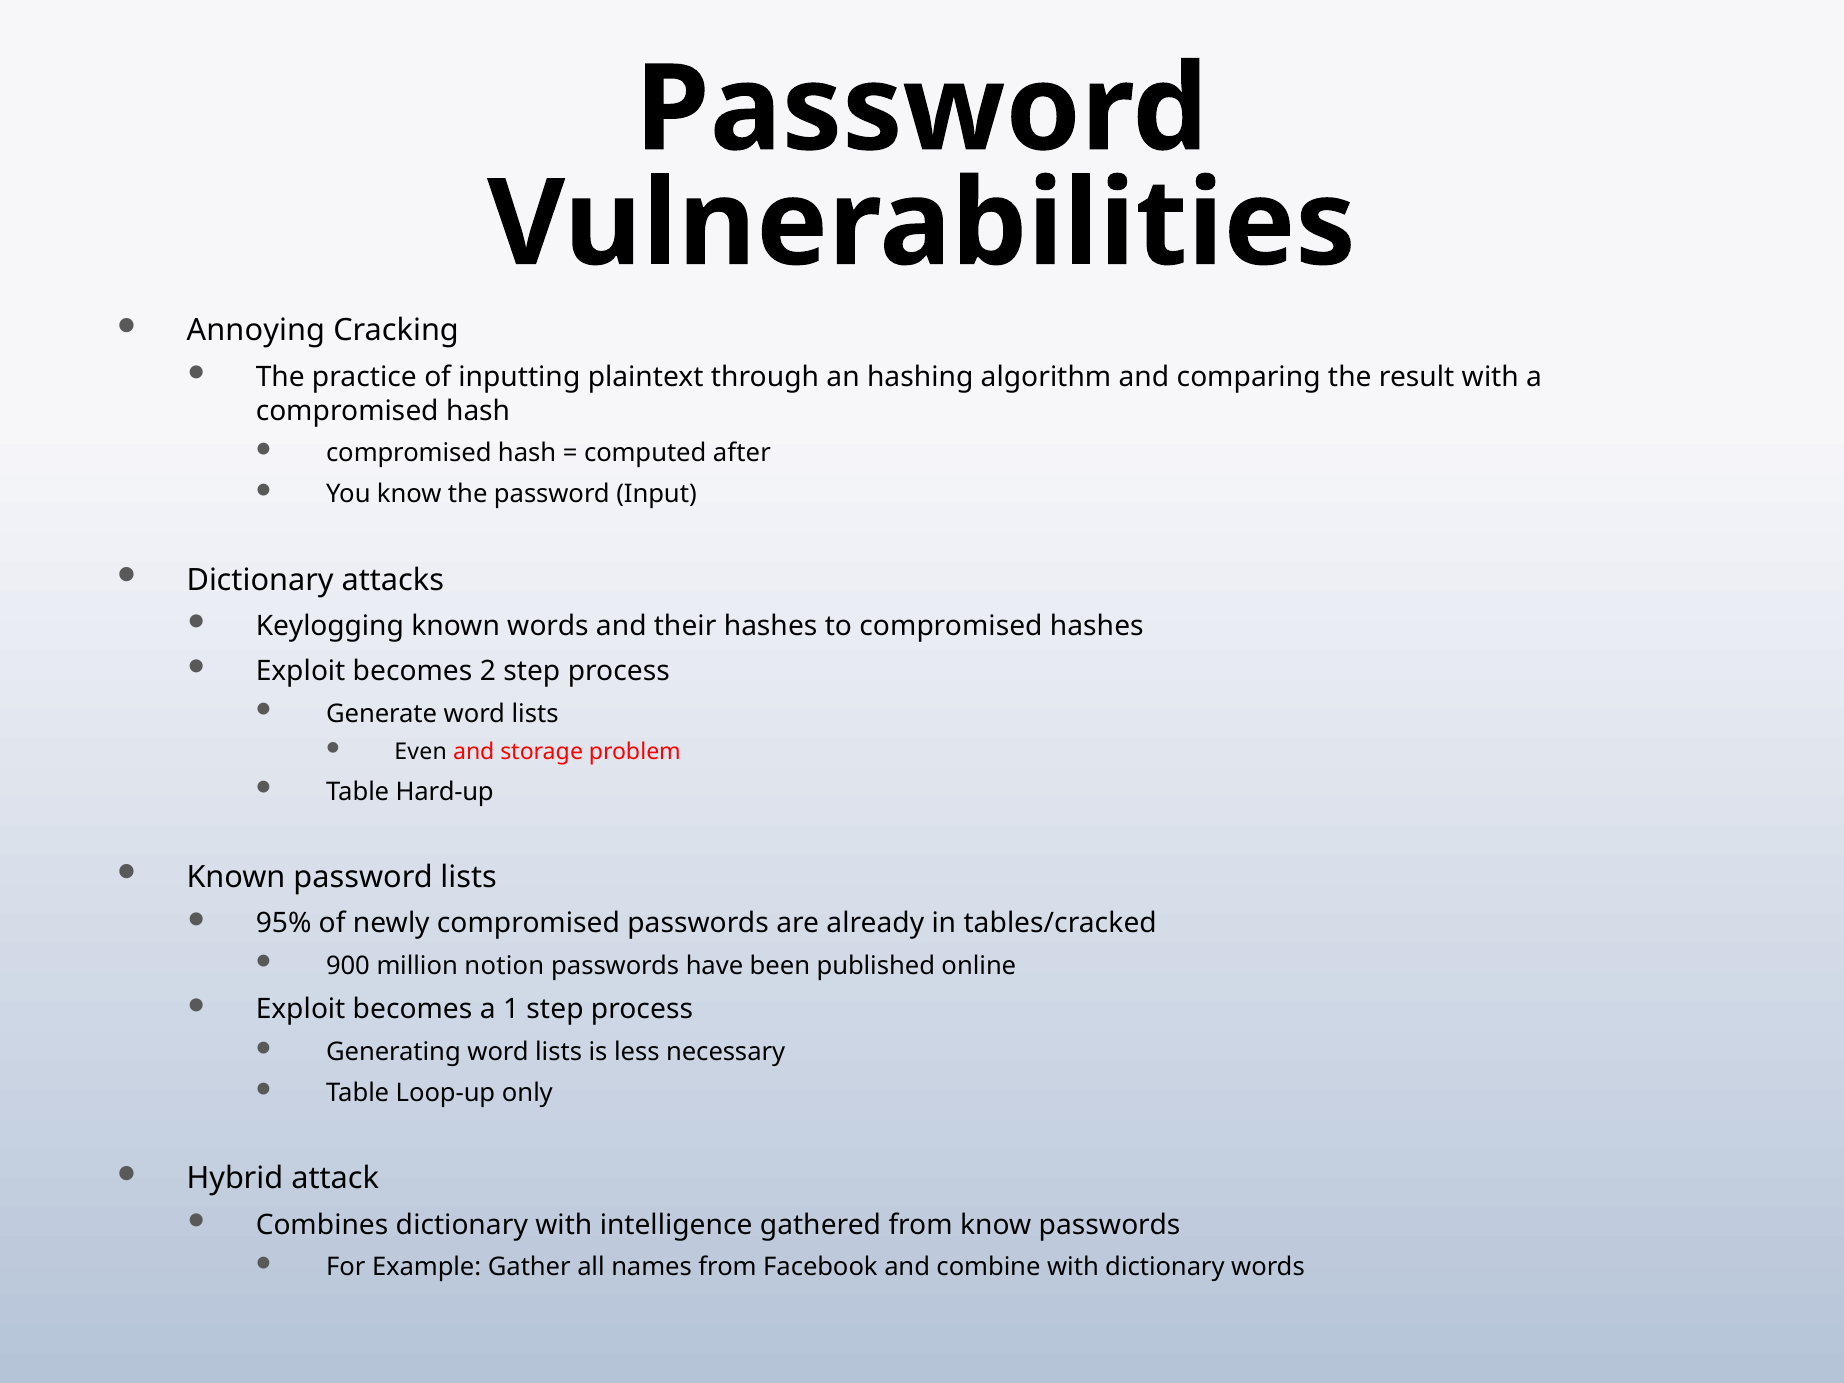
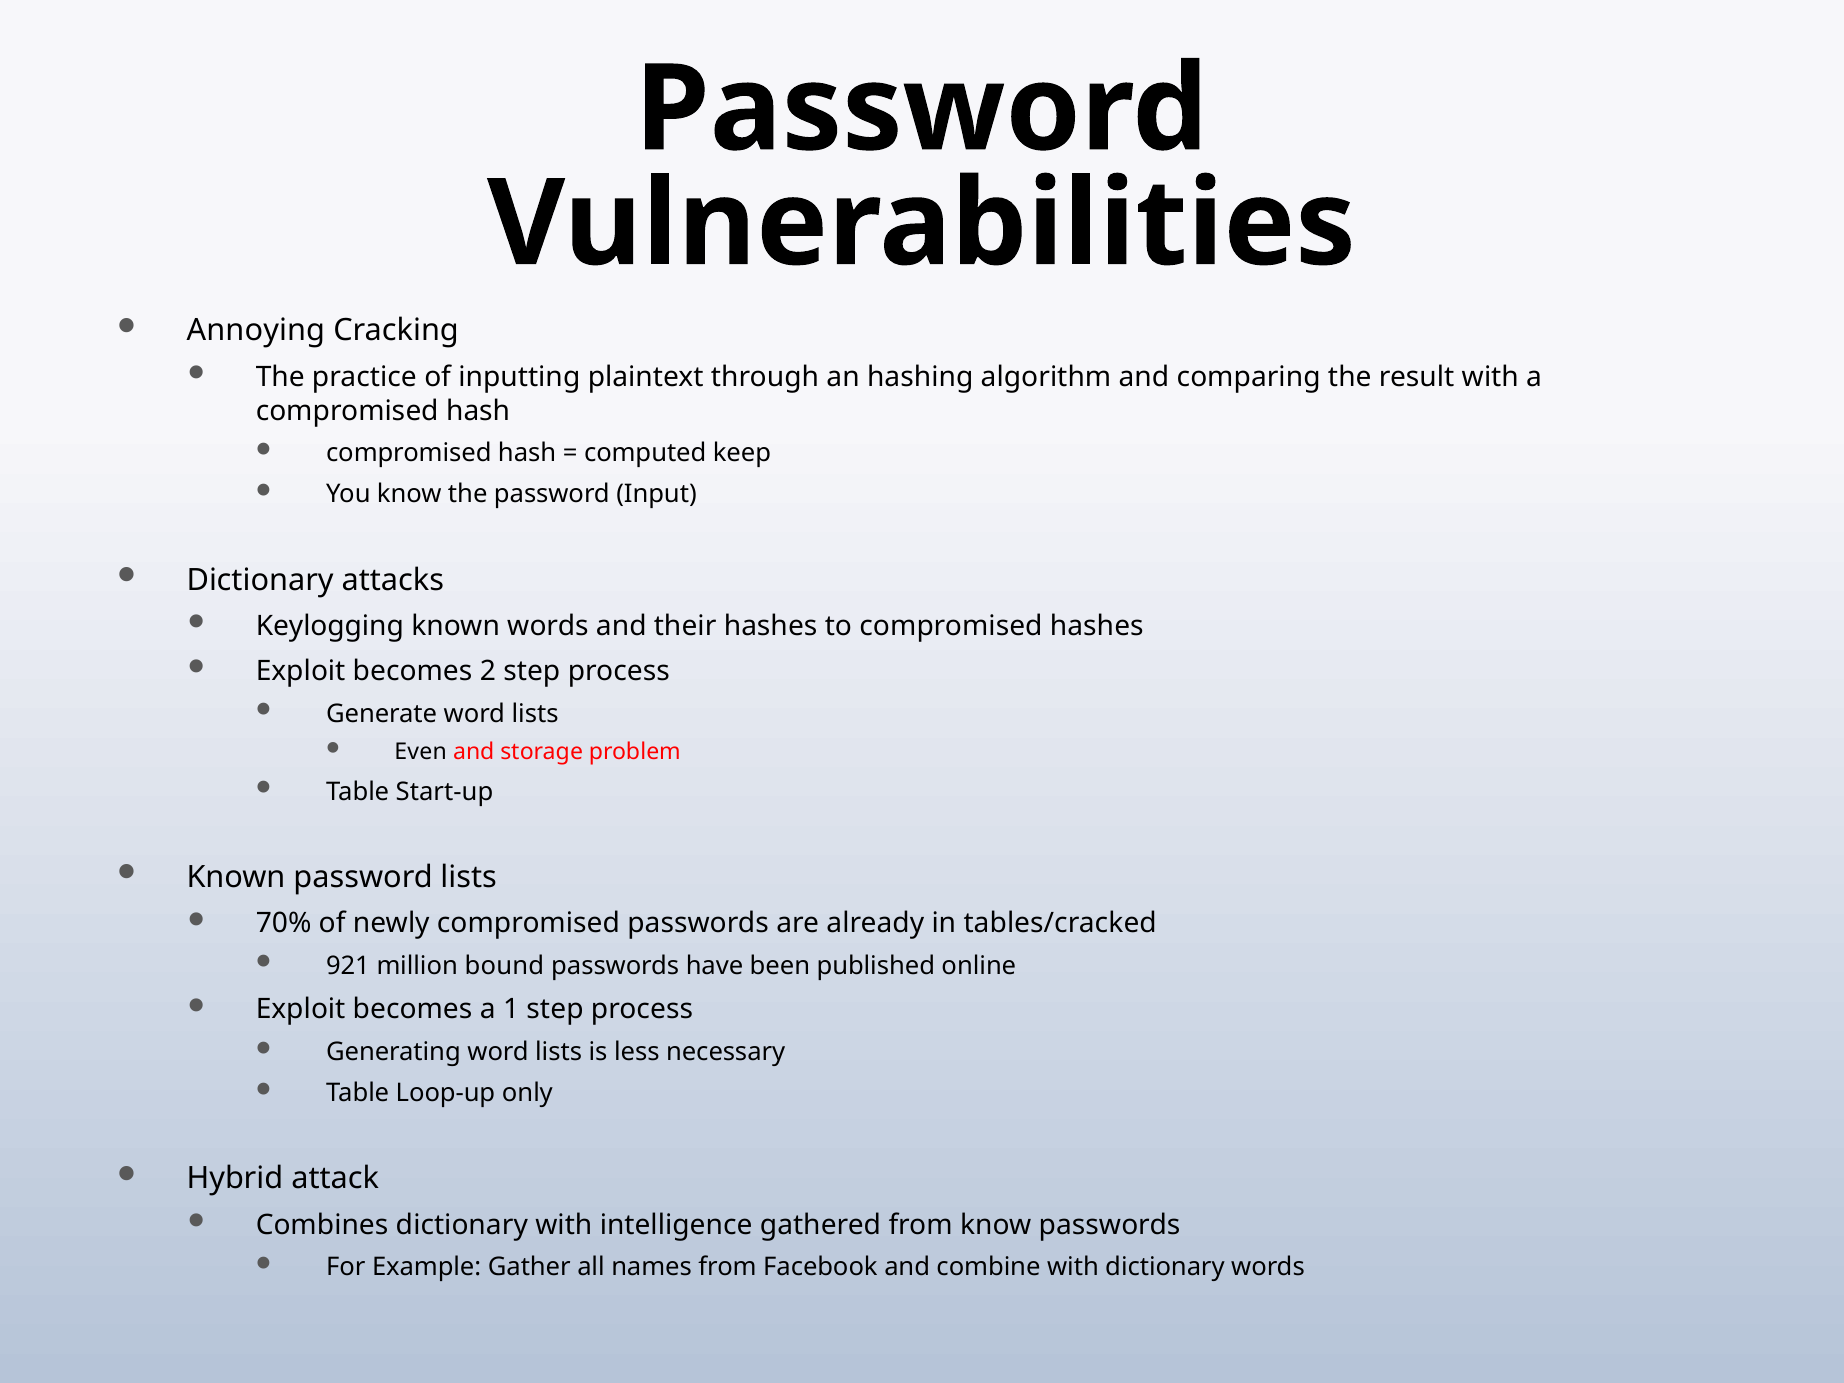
after: after -> keep
Hard-up: Hard-up -> Start-up
95%: 95% -> 70%
900: 900 -> 921
notion: notion -> bound
